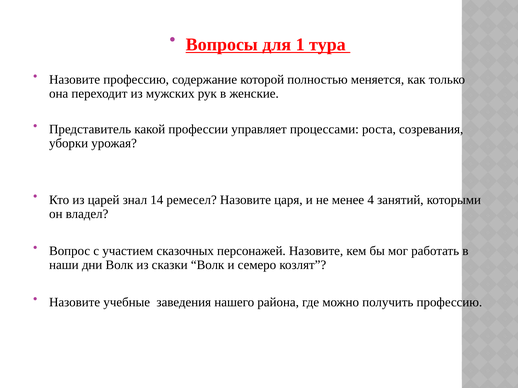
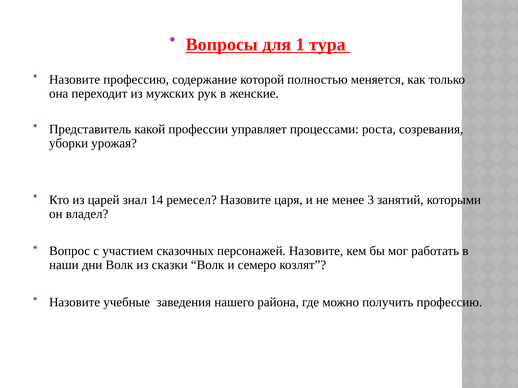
4: 4 -> 3
